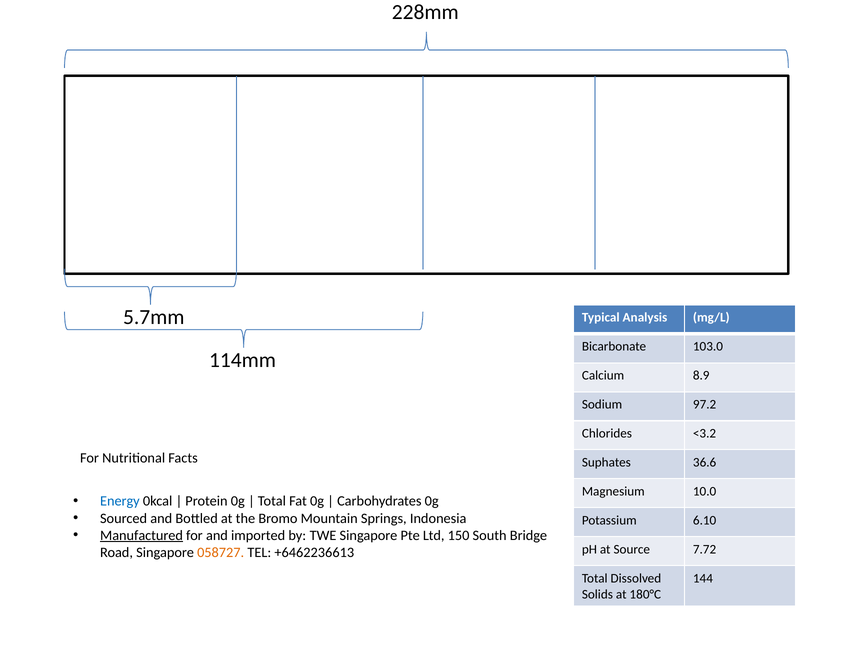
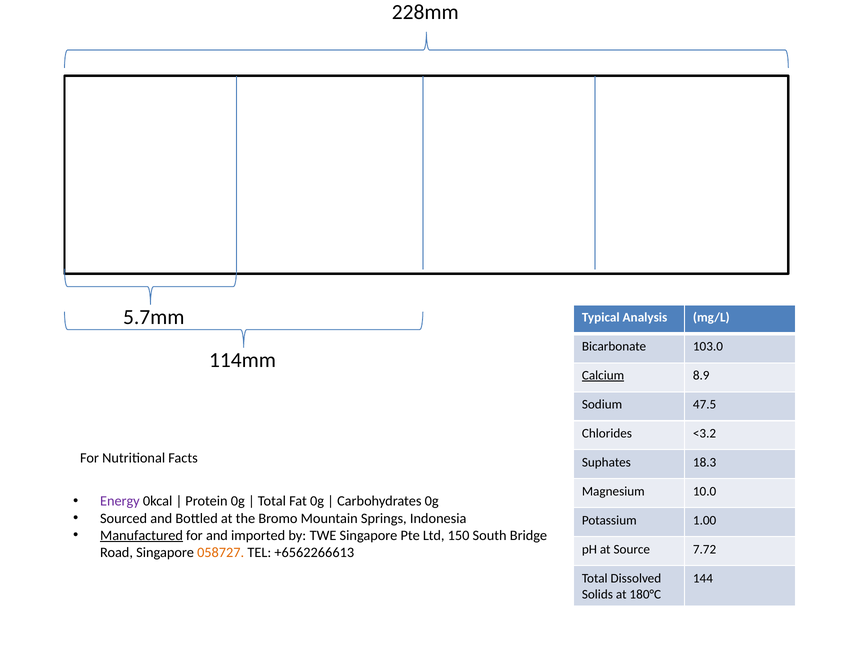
Calcium underline: none -> present
97.2: 97.2 -> 47.5
36.6: 36.6 -> 18.3
Energy colour: blue -> purple
6.10: 6.10 -> 1.00
+6462236613: +6462236613 -> +6562266613
